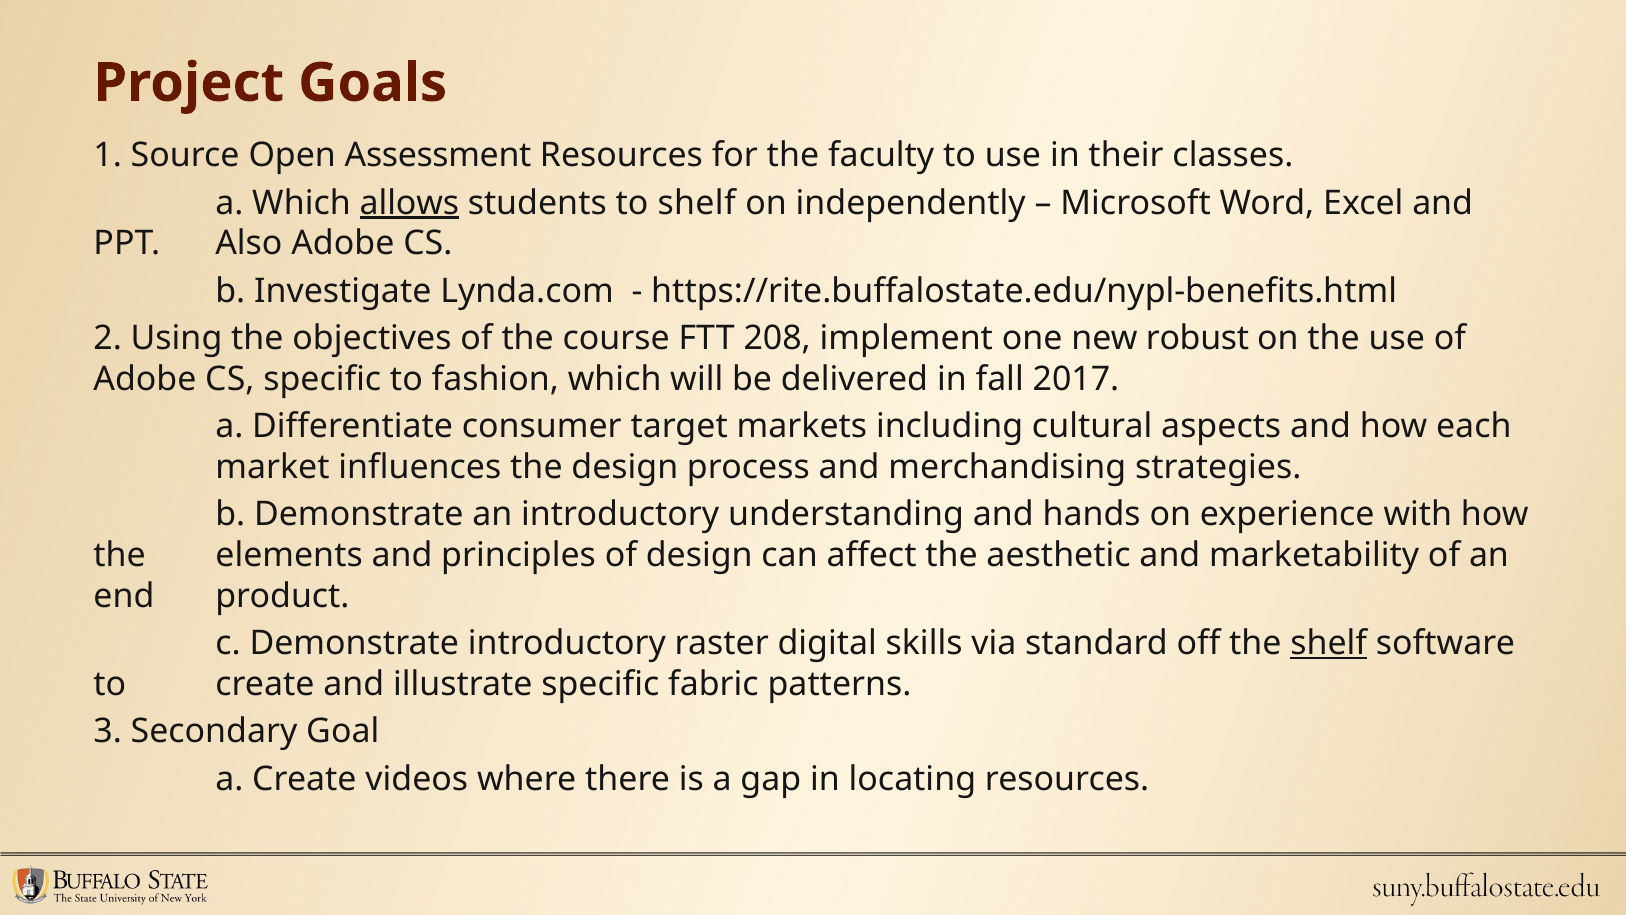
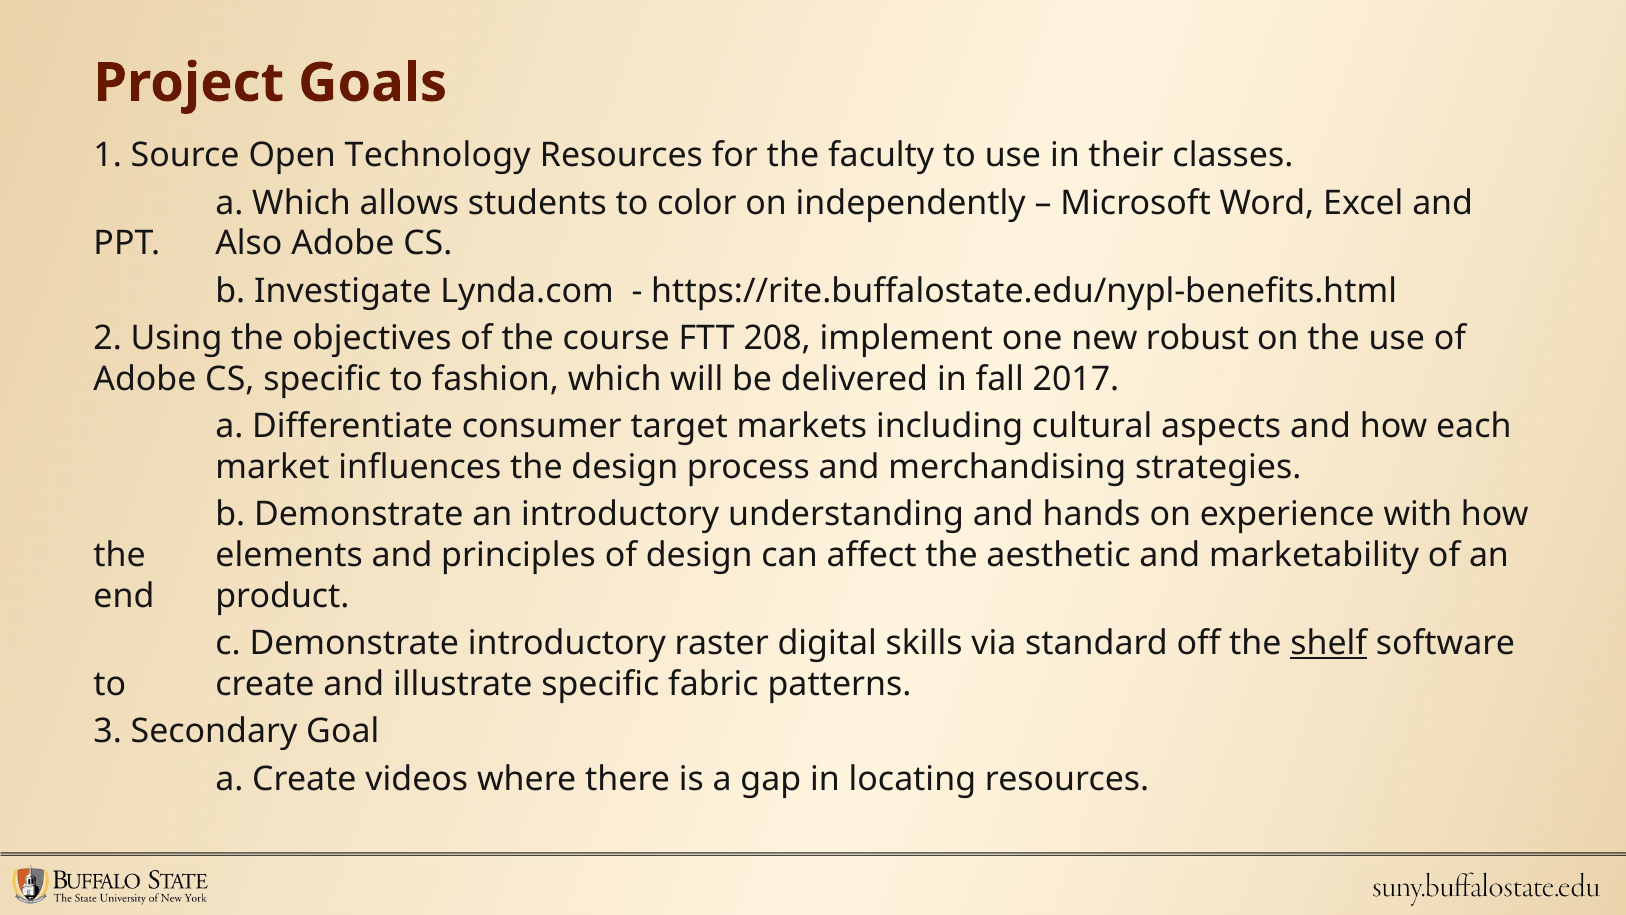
Assessment: Assessment -> Technology
allows underline: present -> none
to shelf: shelf -> color
